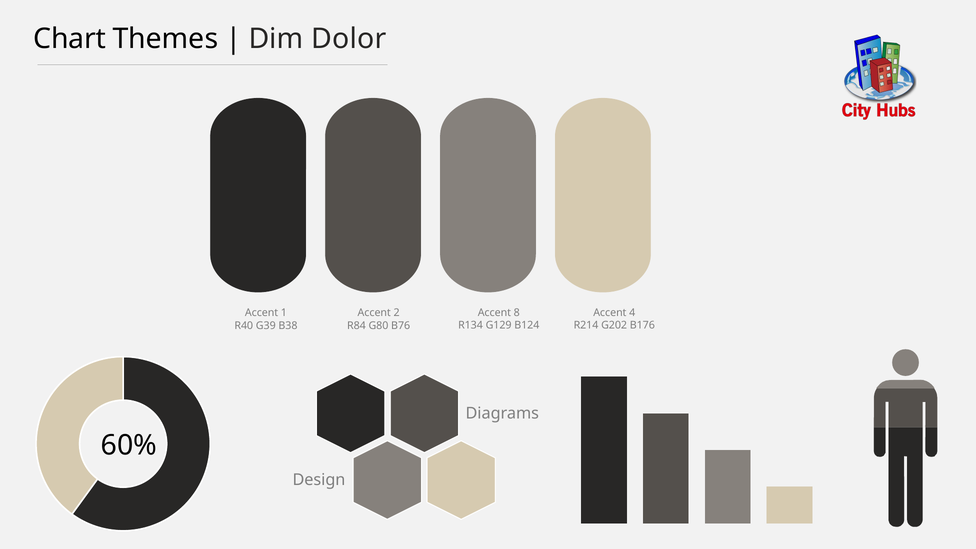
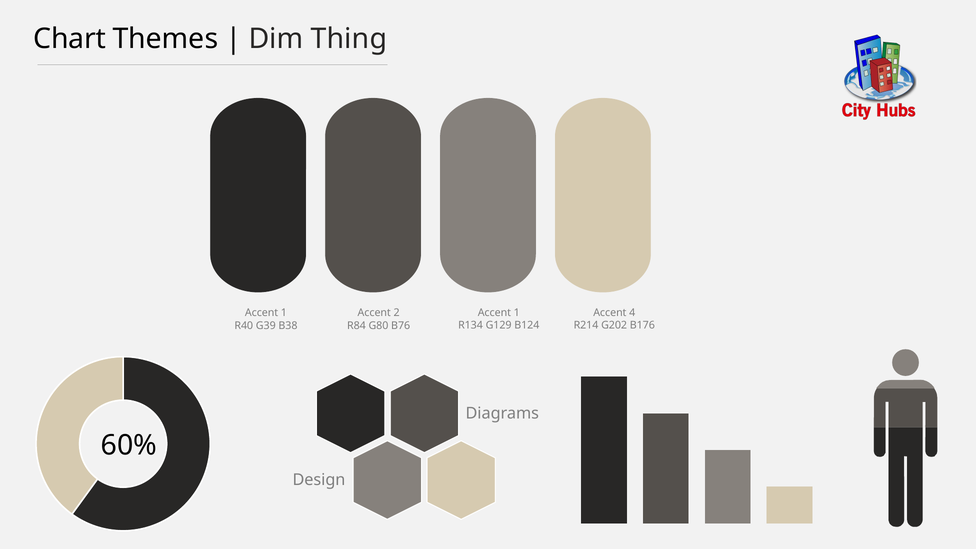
Dolor: Dolor -> Thing
8 at (517, 313): 8 -> 1
